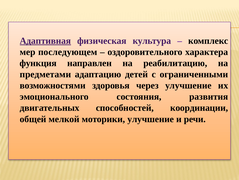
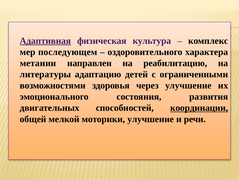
функция: функция -> метании
предметами: предметами -> литературы
координации underline: none -> present
